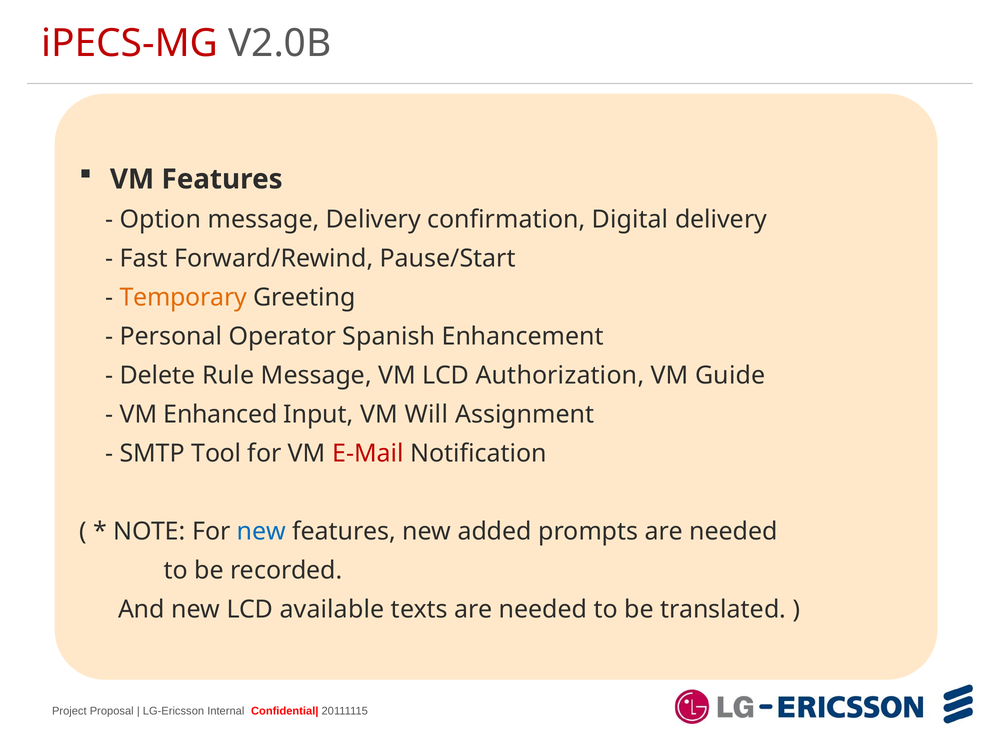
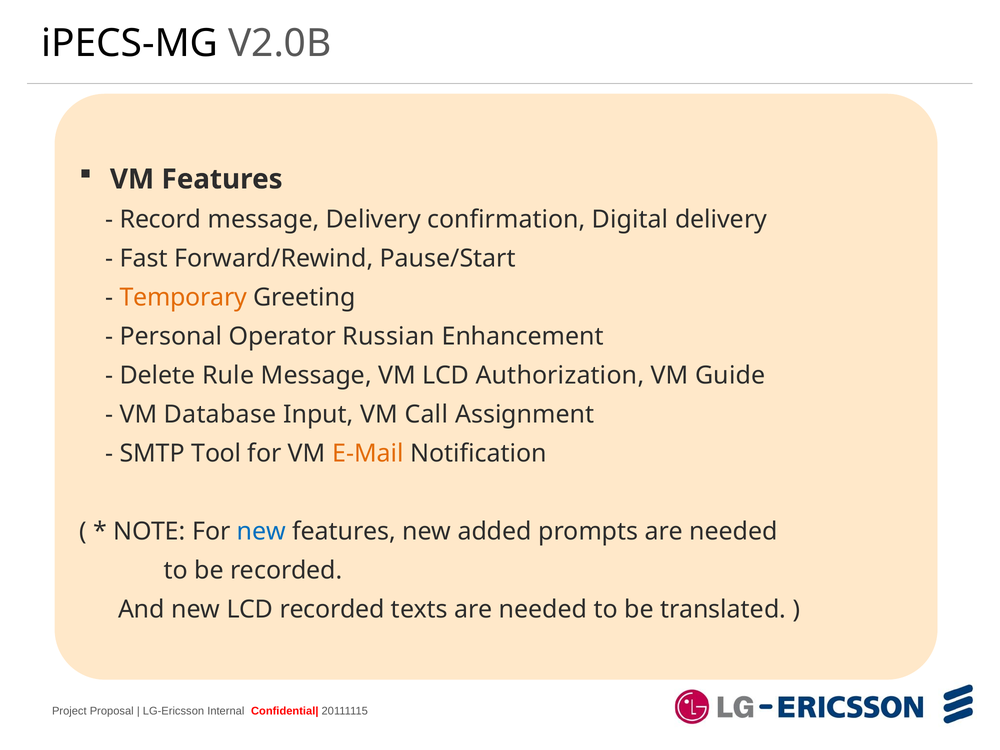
iPECS-MG colour: red -> black
Option: Option -> Record
Spanish: Spanish -> Russian
Enhanced: Enhanced -> Database
Will: Will -> Call
E-Mail colour: red -> orange
LCD available: available -> recorded
